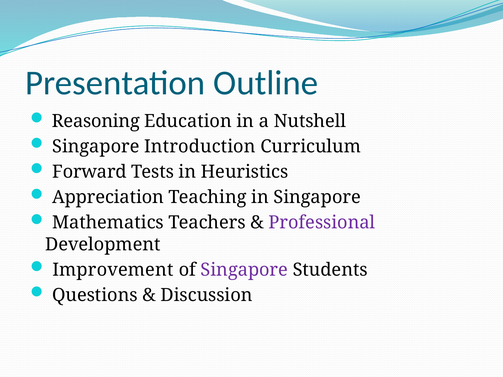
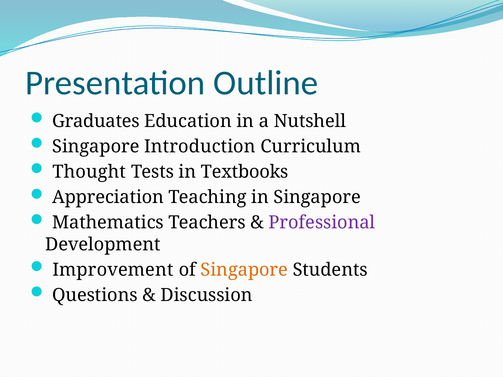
Reasoning: Reasoning -> Graduates
Forward: Forward -> Thought
Heuristics: Heuristics -> Textbooks
Singapore at (244, 270) colour: purple -> orange
